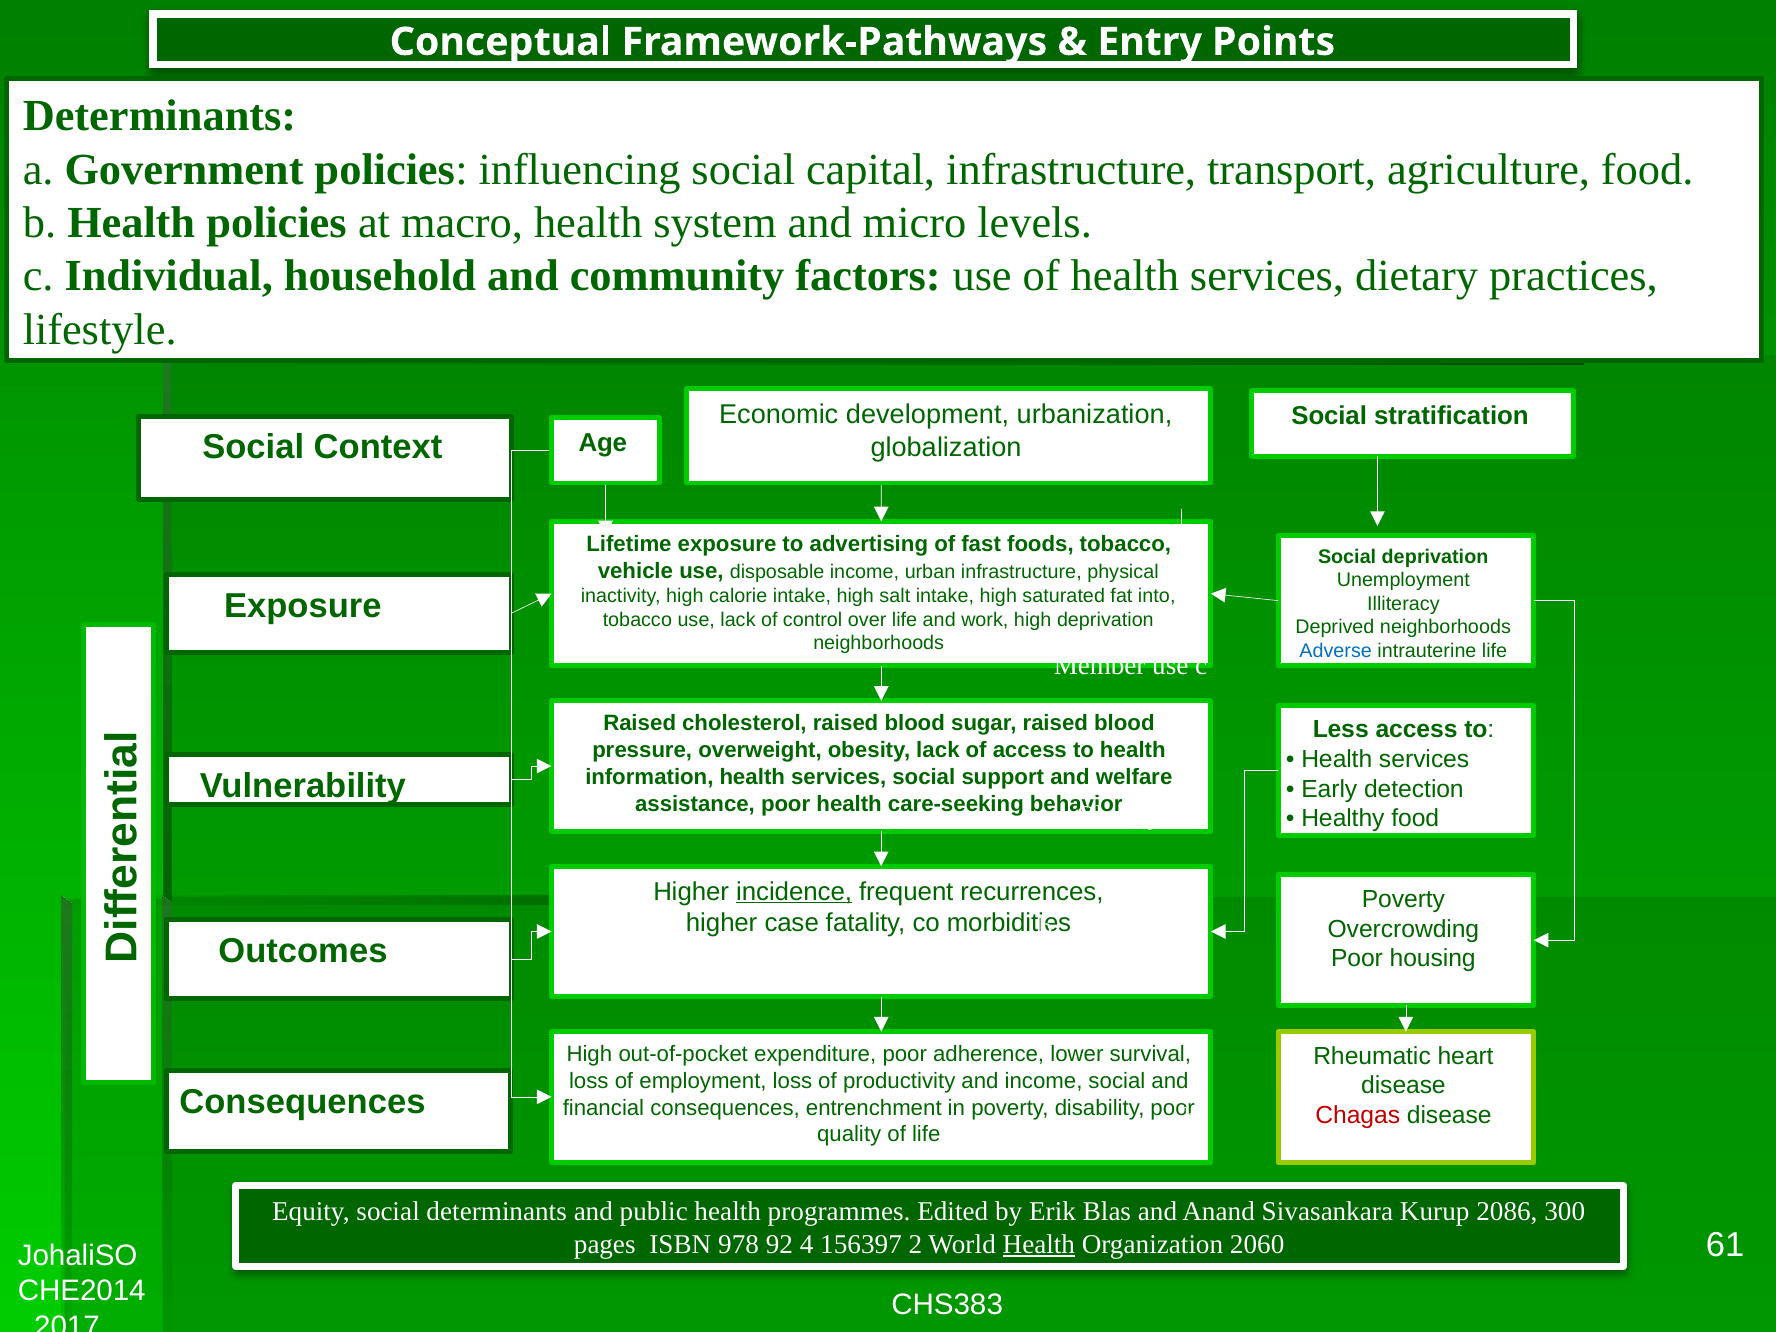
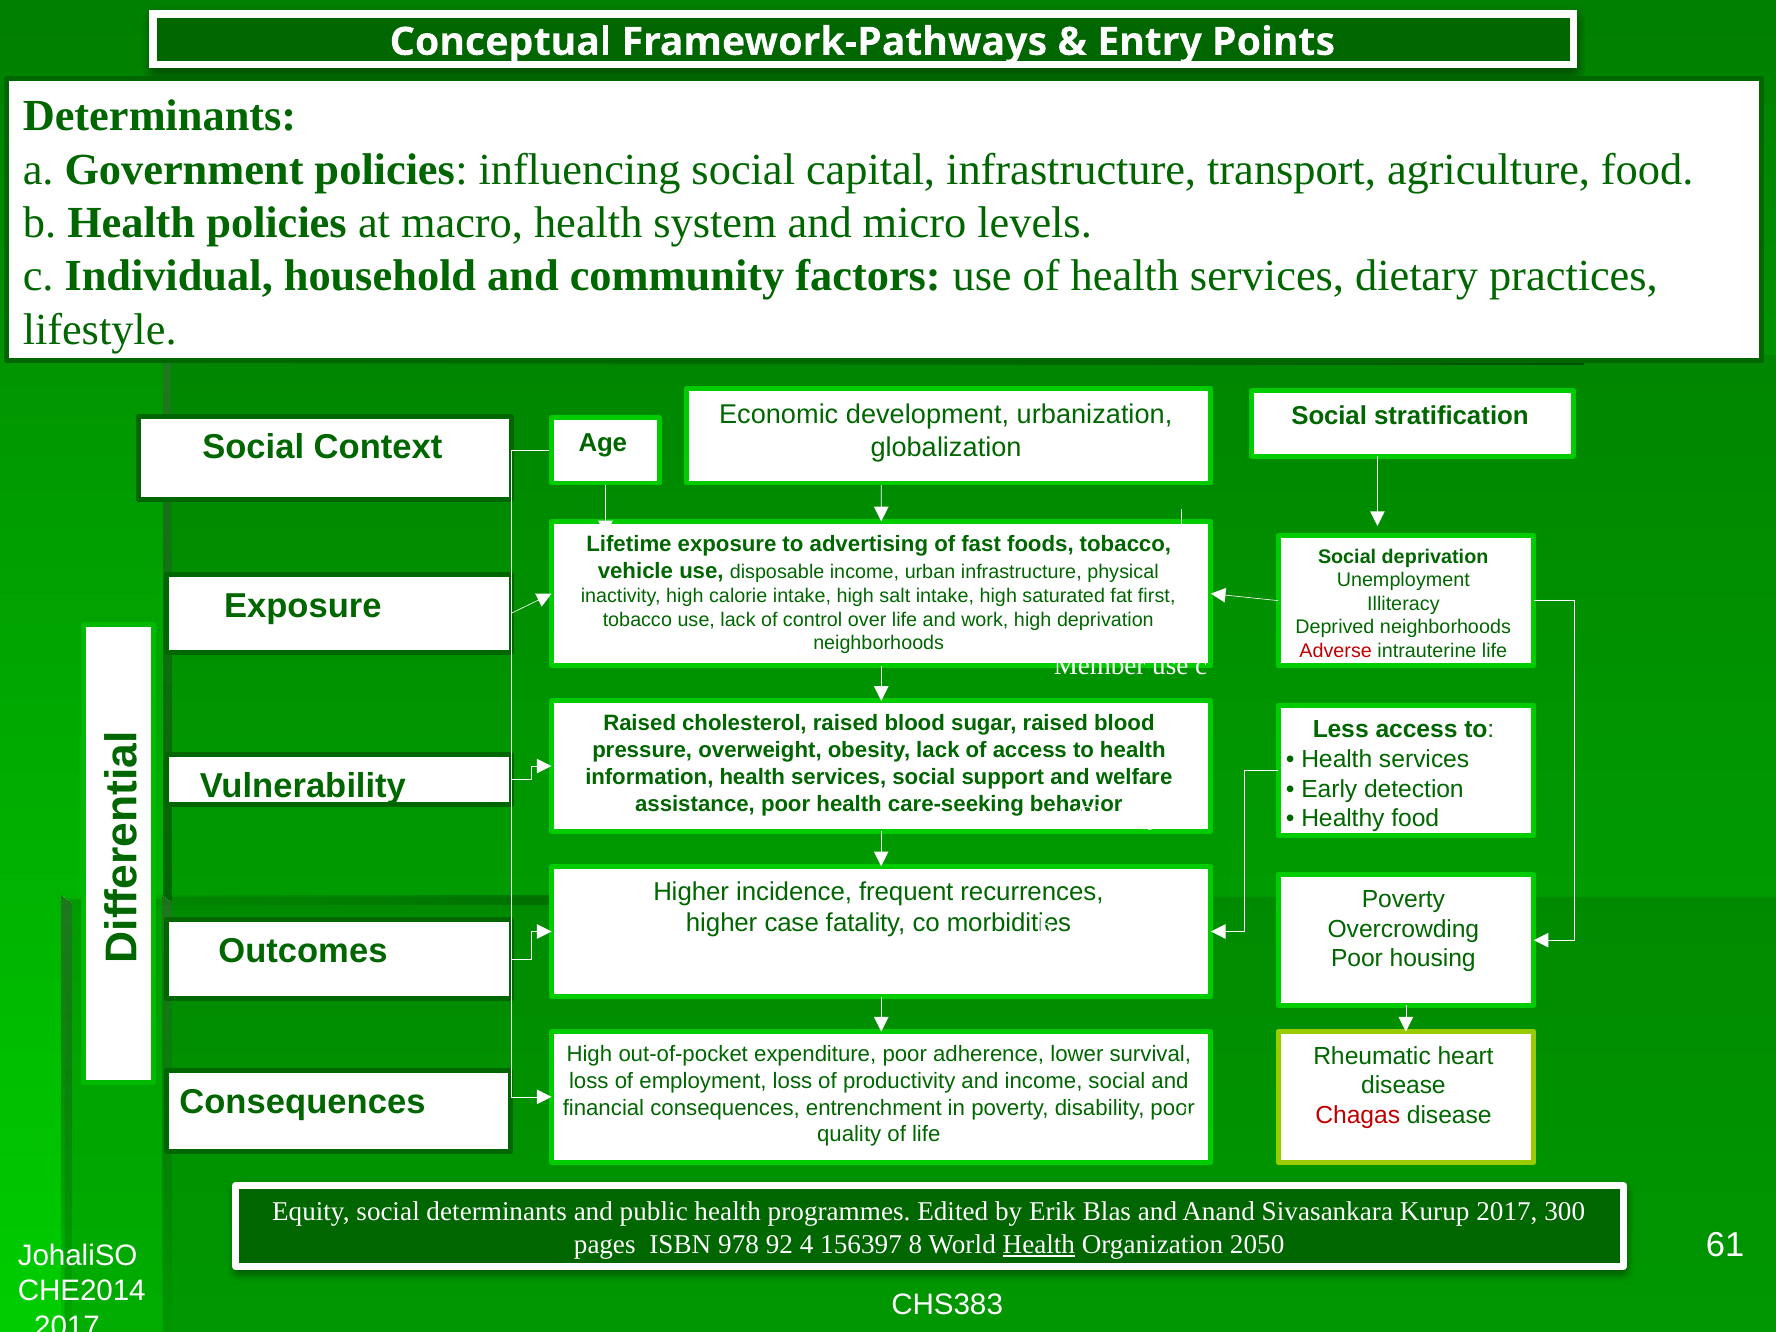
into: into -> first
Adverse colour: blue -> red
incidence underline: present -> none
2086: 2086 -> 2017
2: 2 -> 8
2060: 2060 -> 2050
